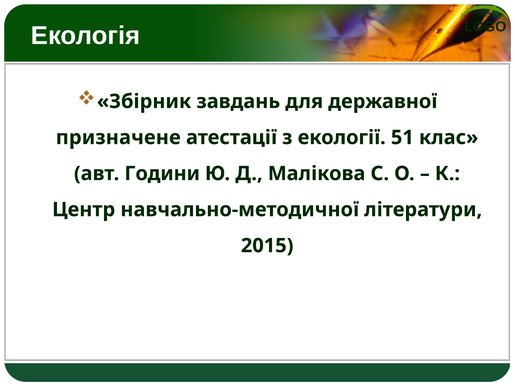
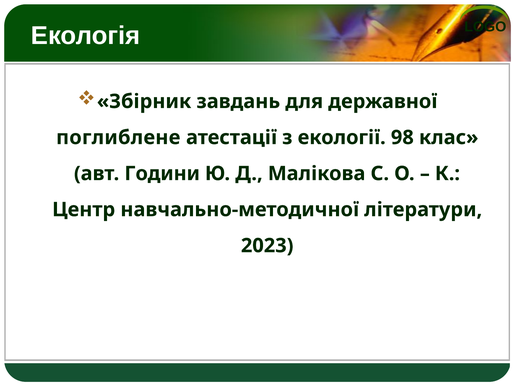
призначене: призначене -> поглиблене
51: 51 -> 98
2015: 2015 -> 2023
